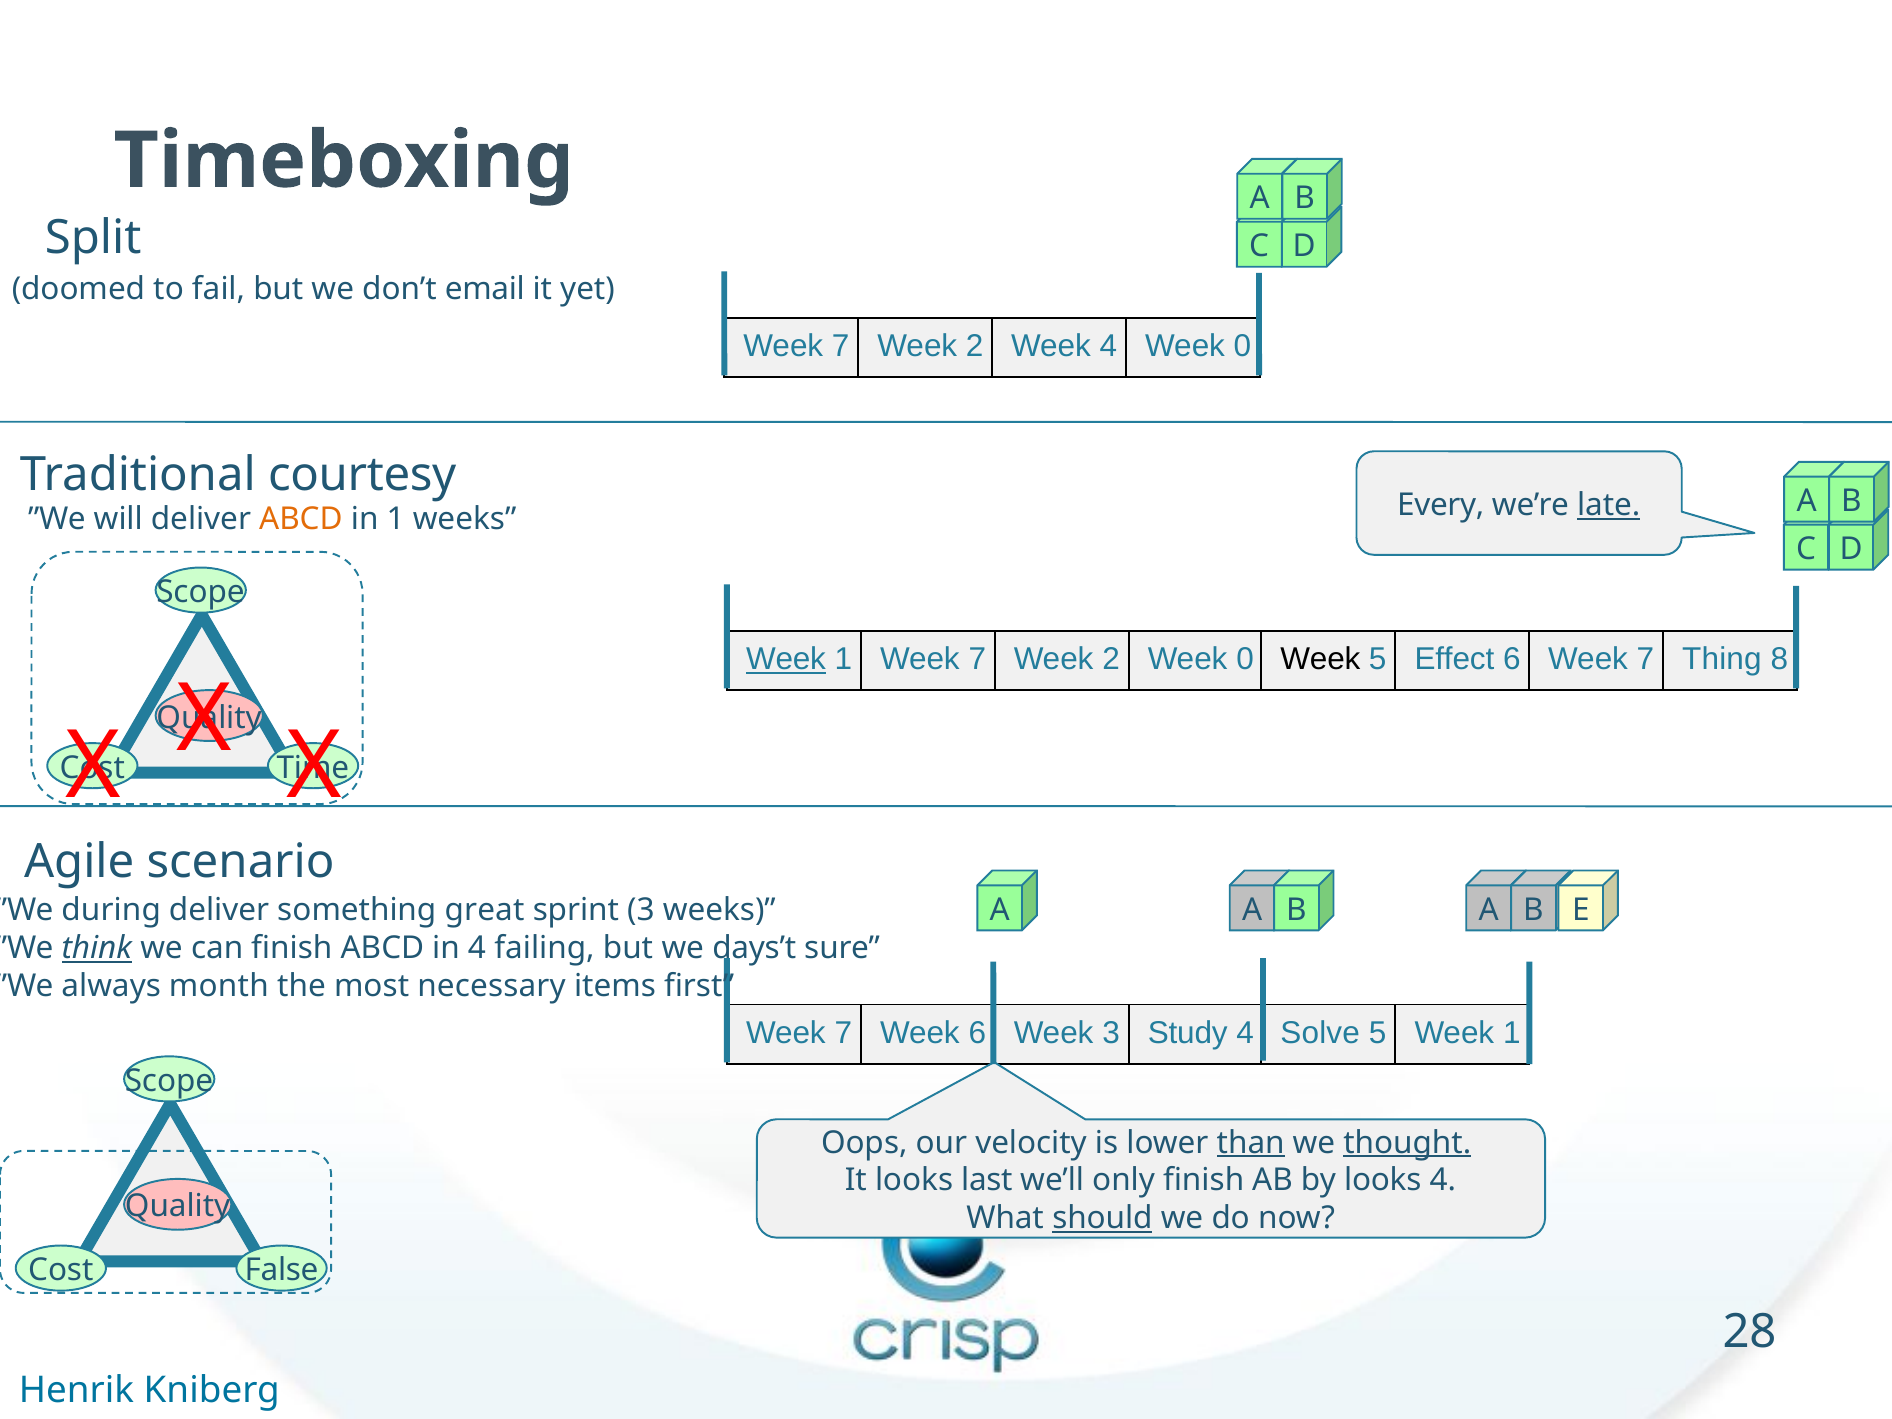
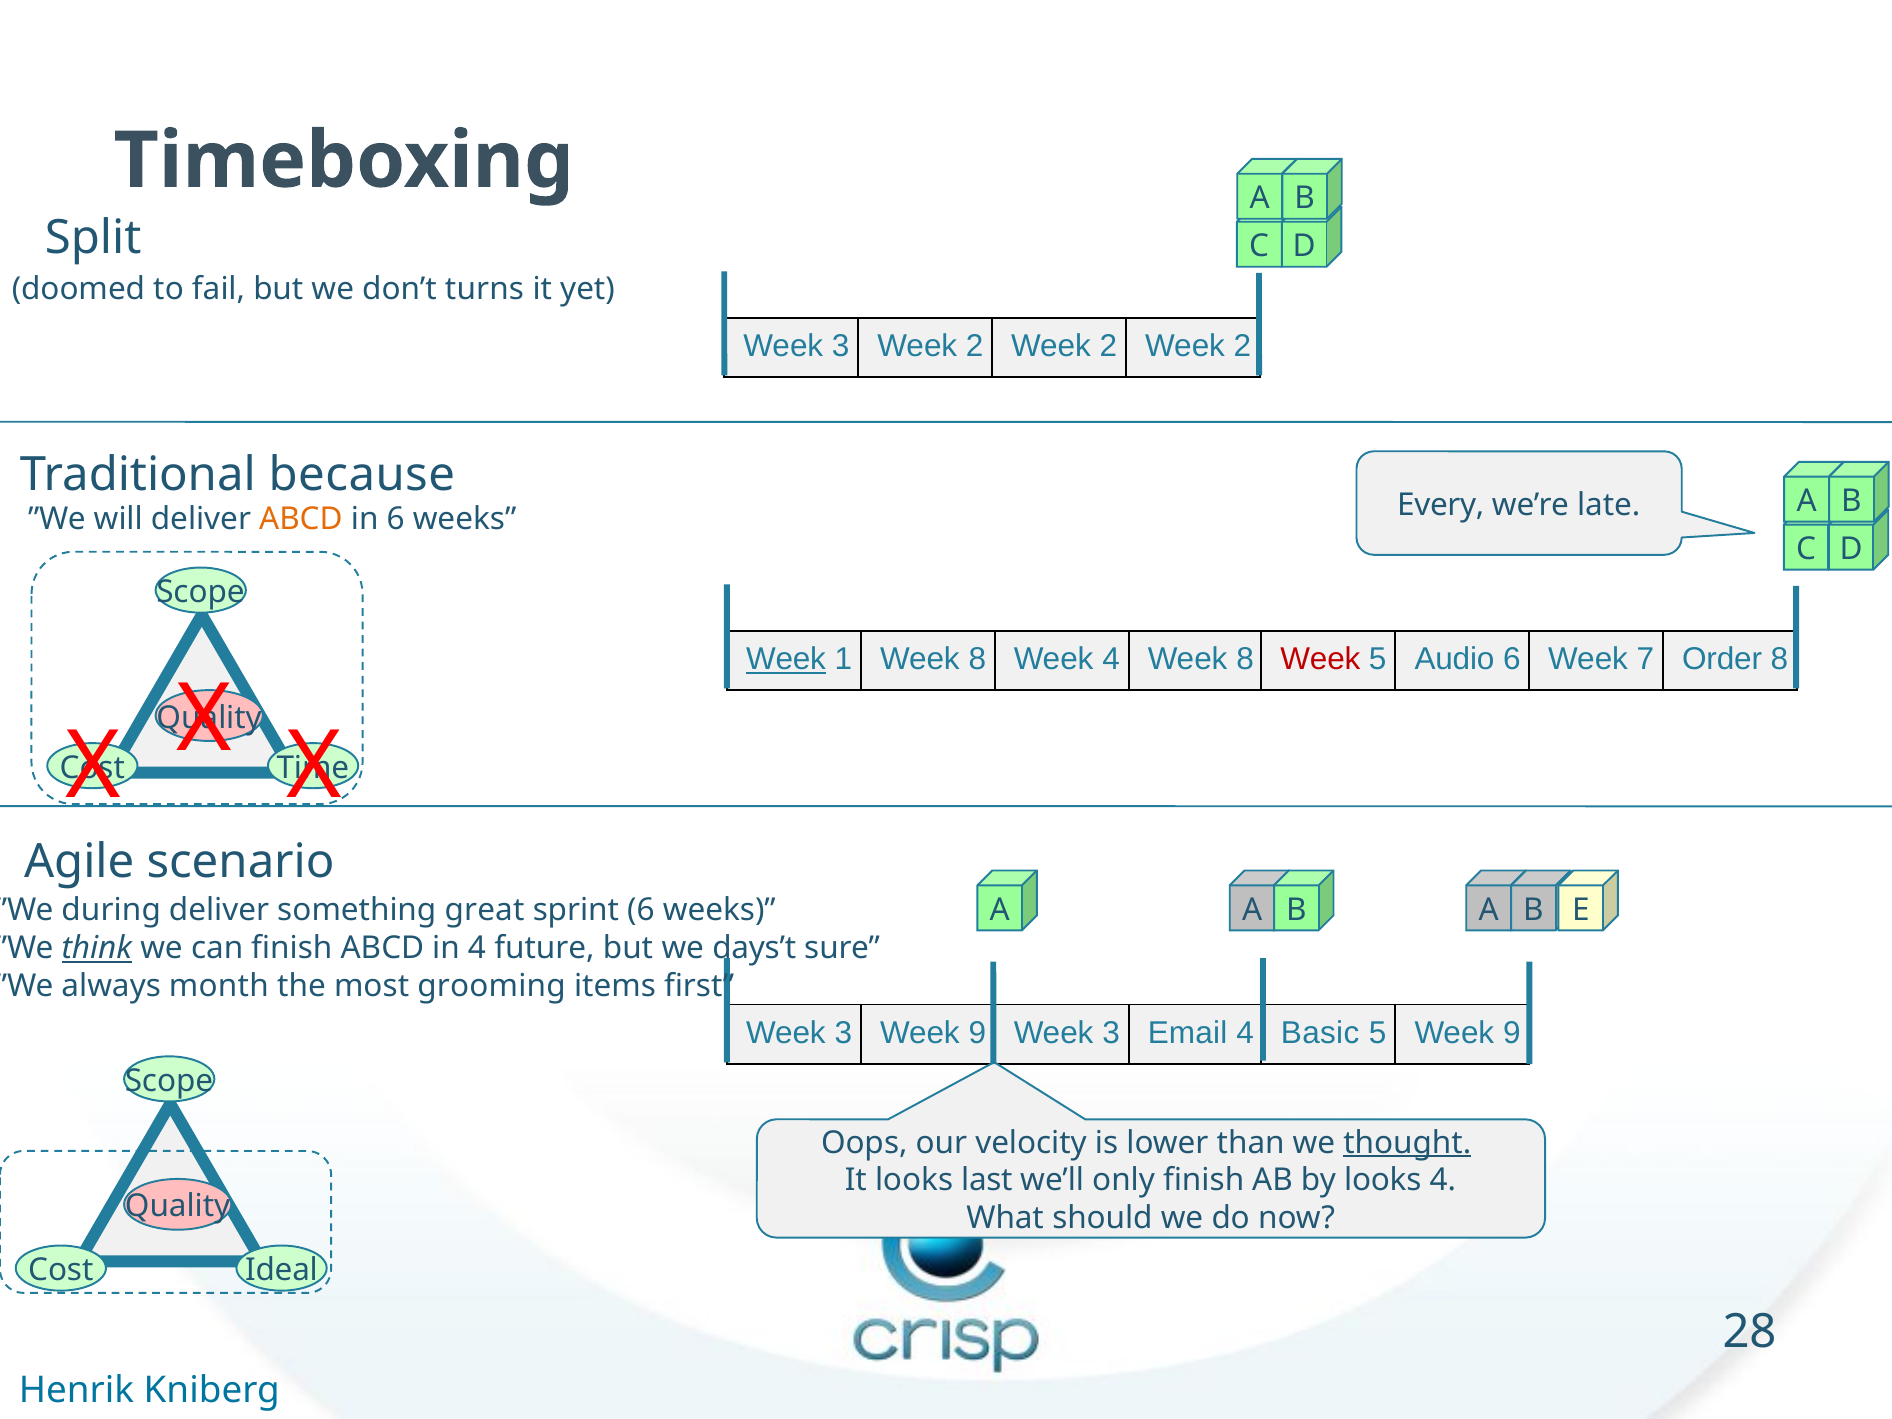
email: email -> turns
7 at (841, 346): 7 -> 3
4 at (1108, 346): 4 -> 2
0 at (1242, 346): 0 -> 2
courtesy: courtesy -> because
late underline: present -> none
in 1: 1 -> 6
1 Week 7: 7 -> 8
2 at (1111, 659): 2 -> 4
0 at (1245, 659): 0 -> 8
Week at (1320, 659) colour: black -> red
Effect: Effect -> Audio
Thing: Thing -> Order
sprint 3: 3 -> 6
failing: failing -> future
necessary: necessary -> grooming
7 at (843, 1033): 7 -> 3
6 at (977, 1033): 6 -> 9
Study: Study -> Email
Solve: Solve -> Basic
5 Week 1: 1 -> 9
than underline: present -> none
should underline: present -> none
False: False -> Ideal
